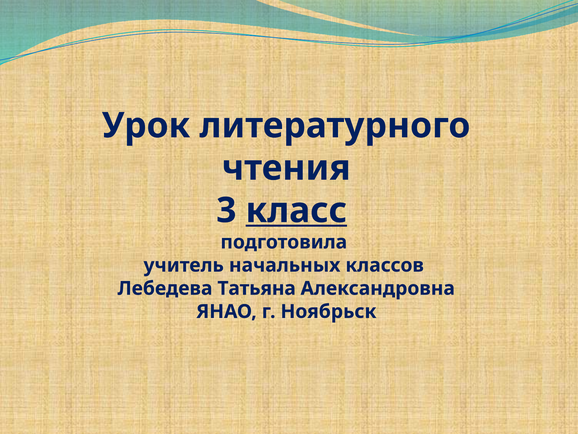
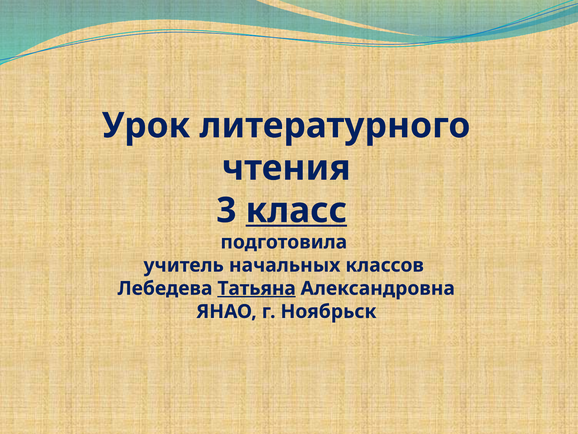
Татьяна underline: none -> present
